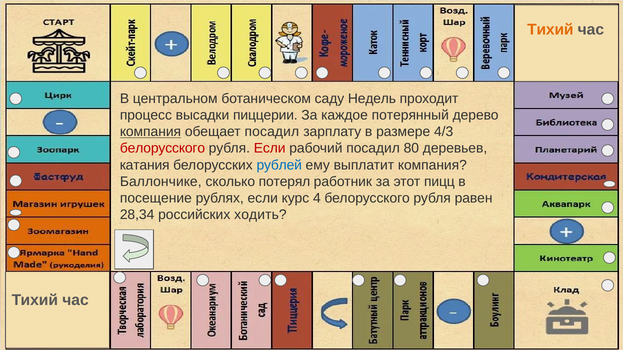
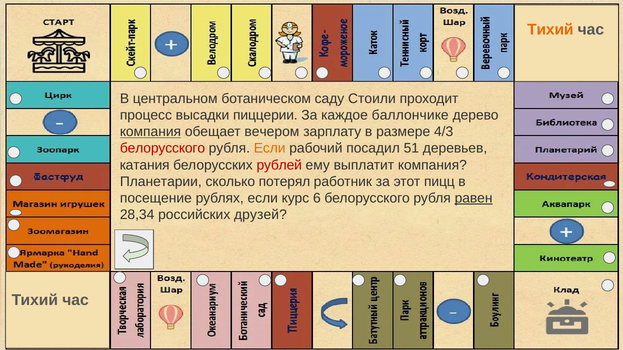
Недель: Недель -> Стоили
потерянный: потерянный -> баллончике
обещает посадил: посадил -> вечером
Если at (270, 149) colour: red -> orange
80: 80 -> 51
рублей colour: blue -> red
Баллончике: Баллончике -> Планетарии
4: 4 -> 6
равен underline: none -> present
ходить: ходить -> друзей
